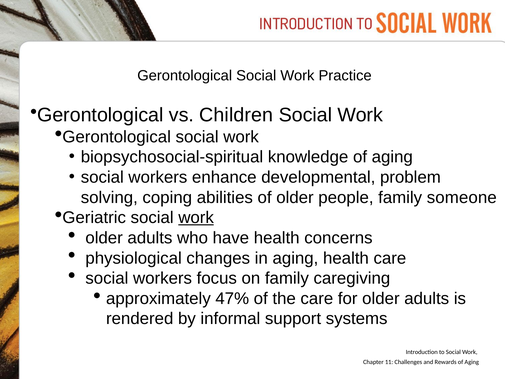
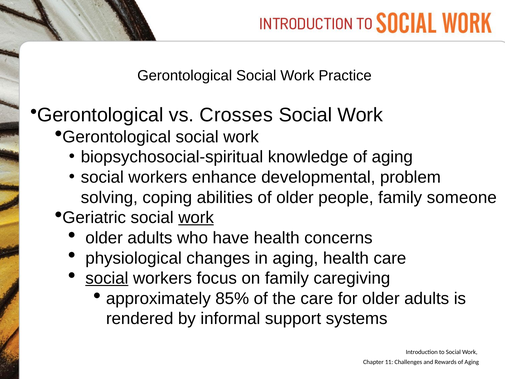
Children: Children -> Crosses
social at (107, 278) underline: none -> present
47%: 47% -> 85%
